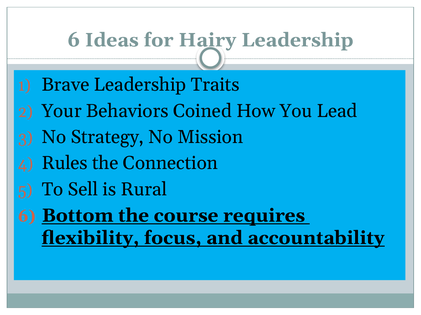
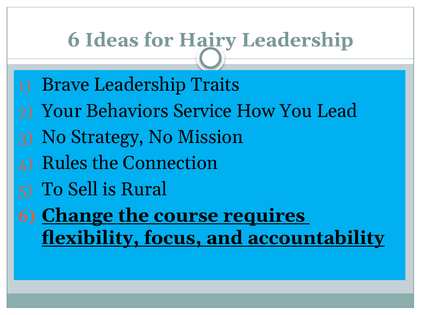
Coined: Coined -> Service
Bottom: Bottom -> Change
